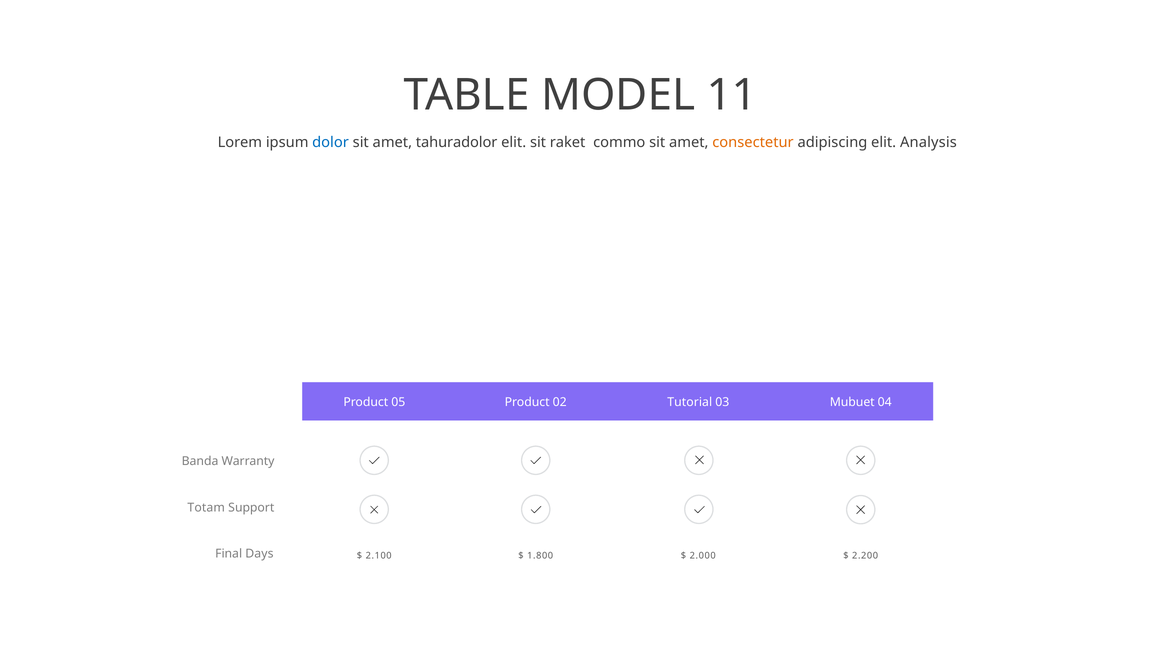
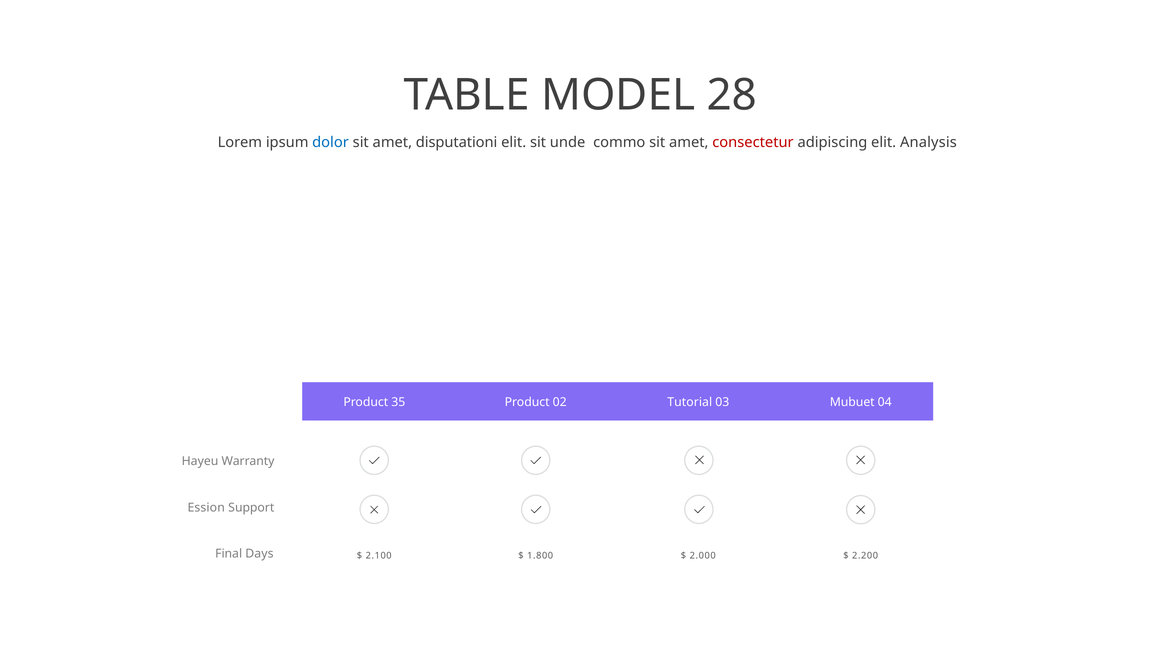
11: 11 -> 28
tahuradolor: tahuradolor -> disputationi
raket: raket -> unde
consectetur colour: orange -> red
05: 05 -> 35
Banda: Banda -> Hayeu
Totam: Totam -> Ession
